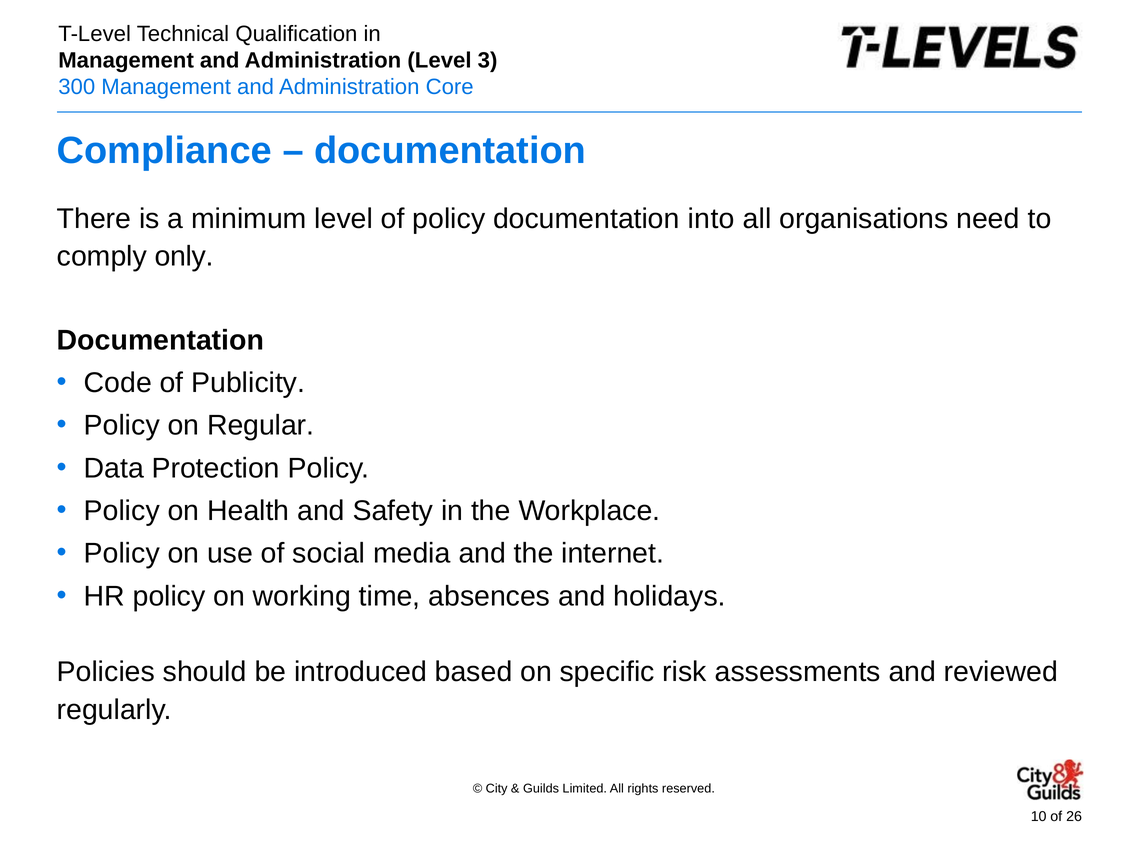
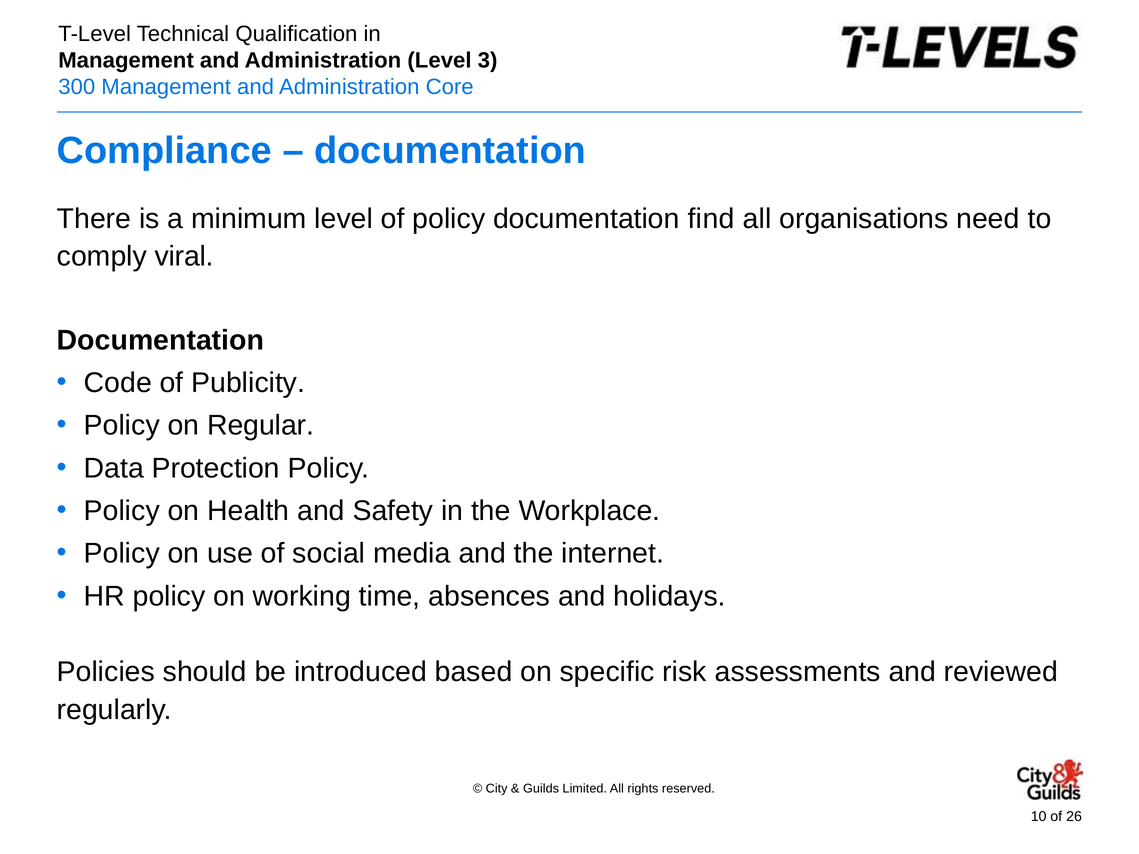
into: into -> find
only: only -> viral
